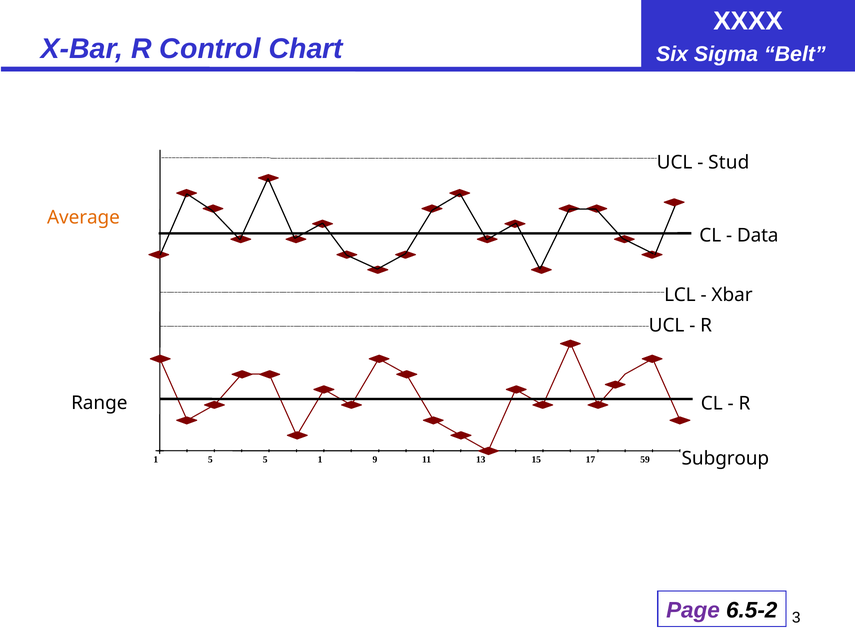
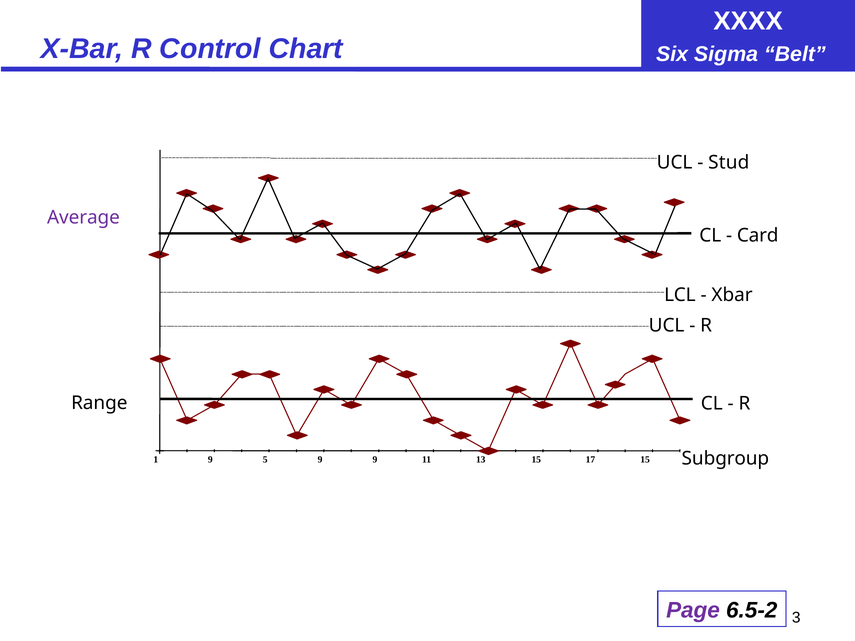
Average colour: orange -> purple
Data: Data -> Card
1 5: 5 -> 9
5 1: 1 -> 9
17 59: 59 -> 15
